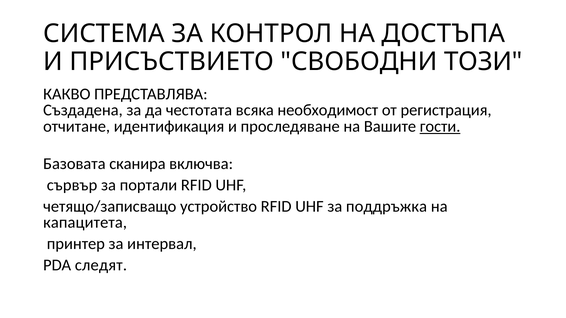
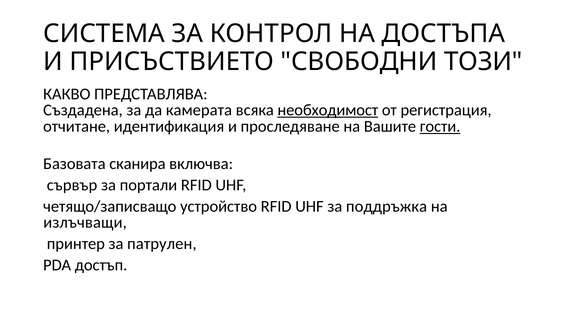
честотата: честотата -> камерата
необходимост underline: none -> present
капацитета: капацитета -> излъчващи
интервал: интервал -> патрулен
следят: следят -> достъп
